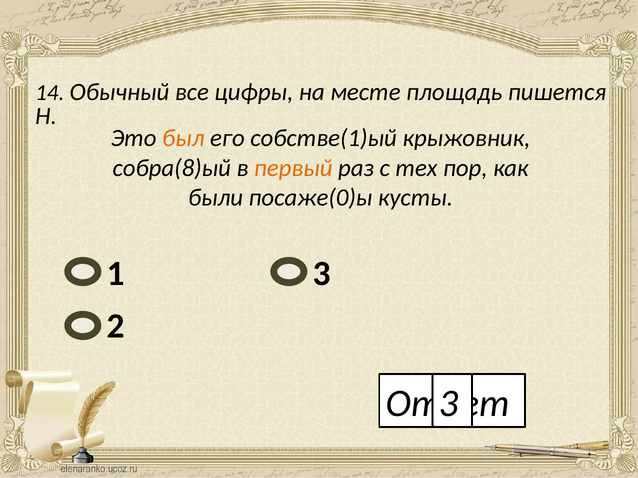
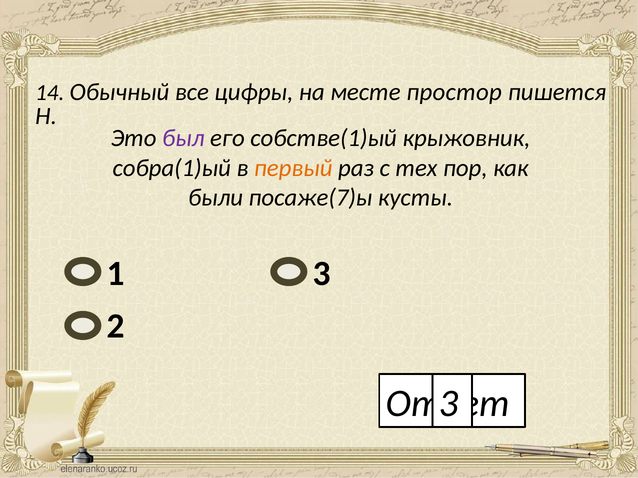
площадь: площадь -> простор
был colour: orange -> purple
собра(8)ый: собра(8)ый -> собра(1)ый
посаже(0)ы: посаже(0)ы -> посаже(7)ы
